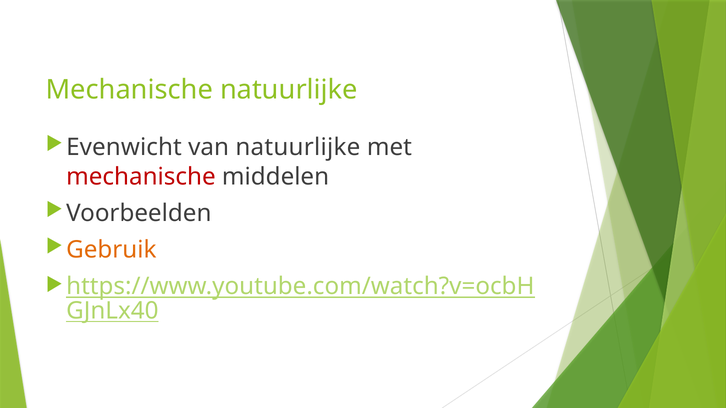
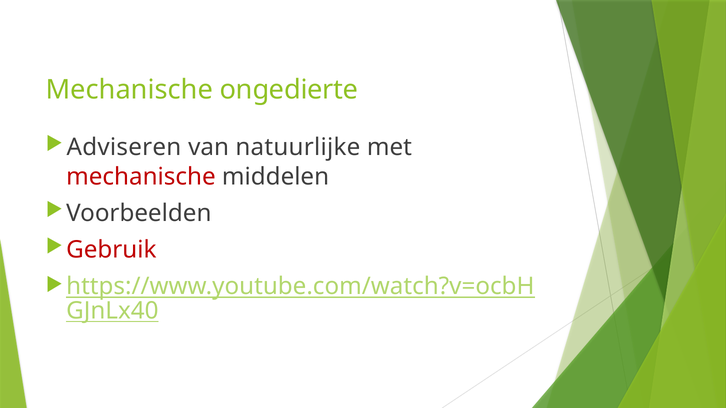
Mechanische natuurlijke: natuurlijke -> ongedierte
Evenwicht: Evenwicht -> Adviseren
Gebruik colour: orange -> red
